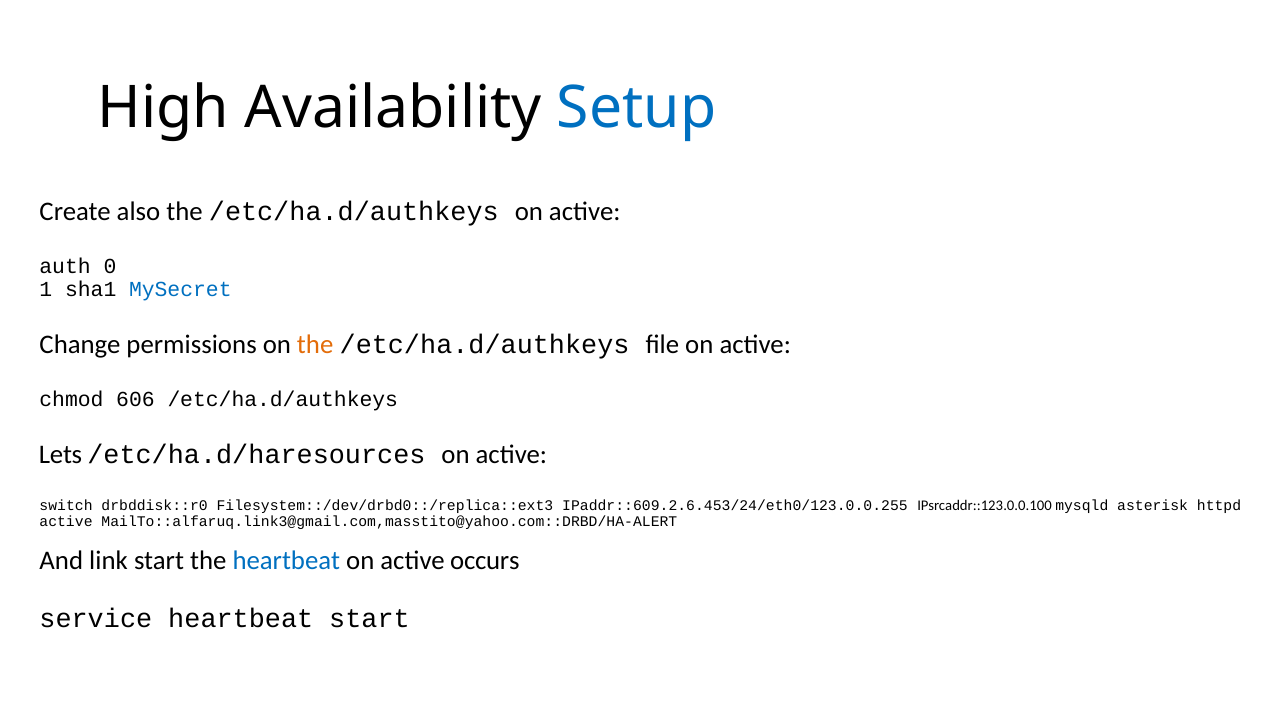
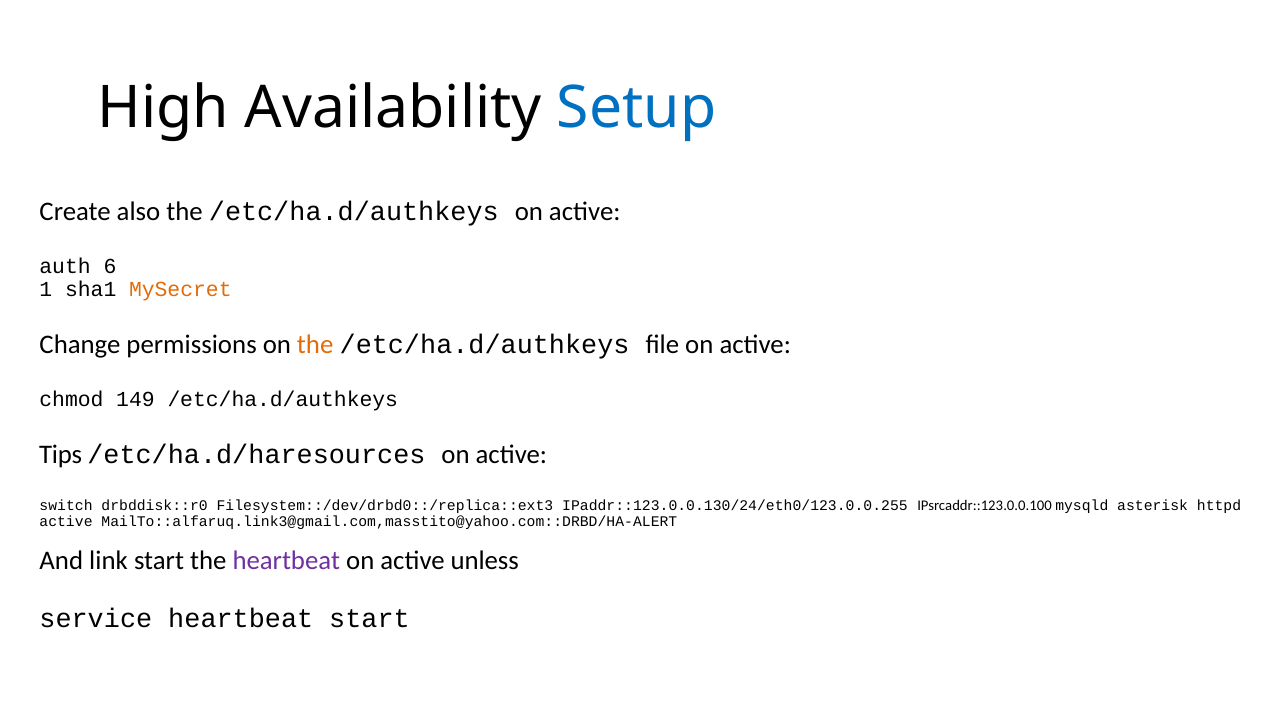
0: 0 -> 6
MySecret colour: blue -> orange
606: 606 -> 149
Lets: Lets -> Tips
IPaddr::609.2.6.453/24/eth0/123.0.0.255: IPaddr::609.2.6.453/24/eth0/123.0.0.255 -> IPaddr::123.0.0.130/24/eth0/123.0.0.255
heartbeat at (286, 560) colour: blue -> purple
occurs: occurs -> unless
